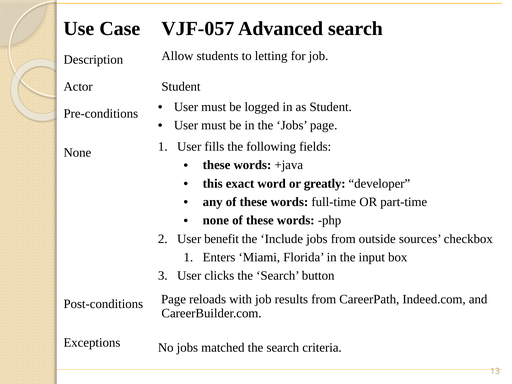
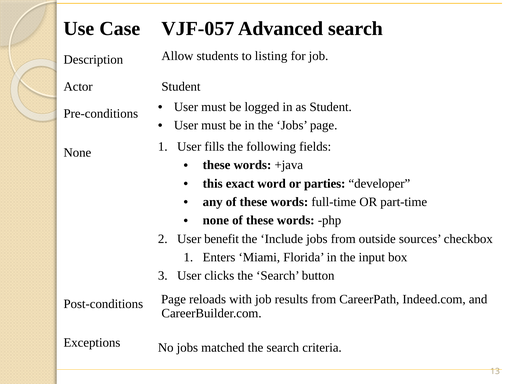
letting: letting -> listing
greatly: greatly -> parties
